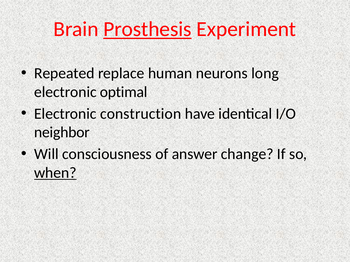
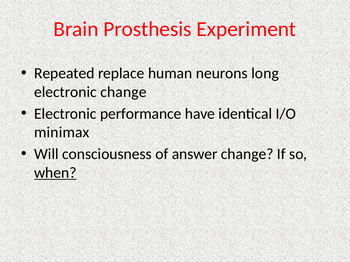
Prosthesis underline: present -> none
electronic optimal: optimal -> change
construction: construction -> performance
neighbor: neighbor -> minimax
